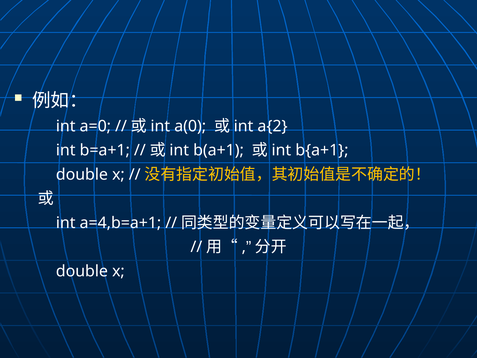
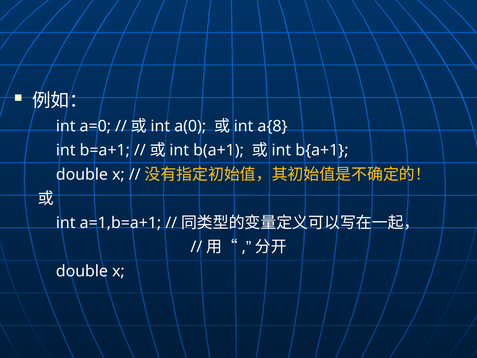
a{2: a{2 -> a{8
a=4,b=a+1: a=4,b=a+1 -> a=1,b=a+1
